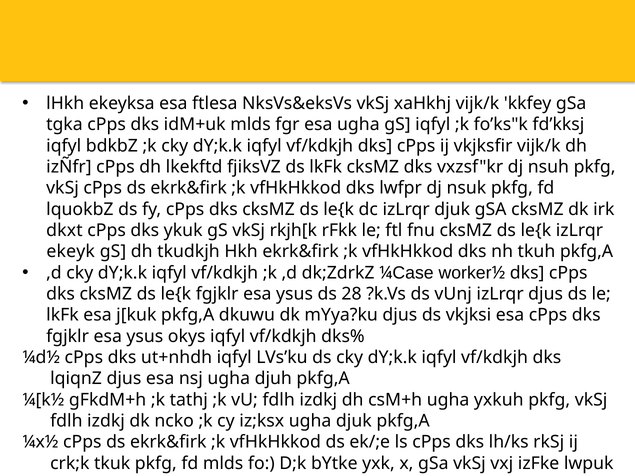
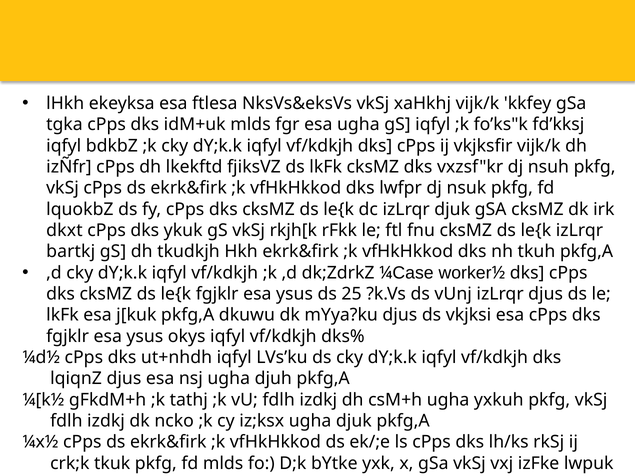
ekeyk: ekeyk -> bartkj
28: 28 -> 25
